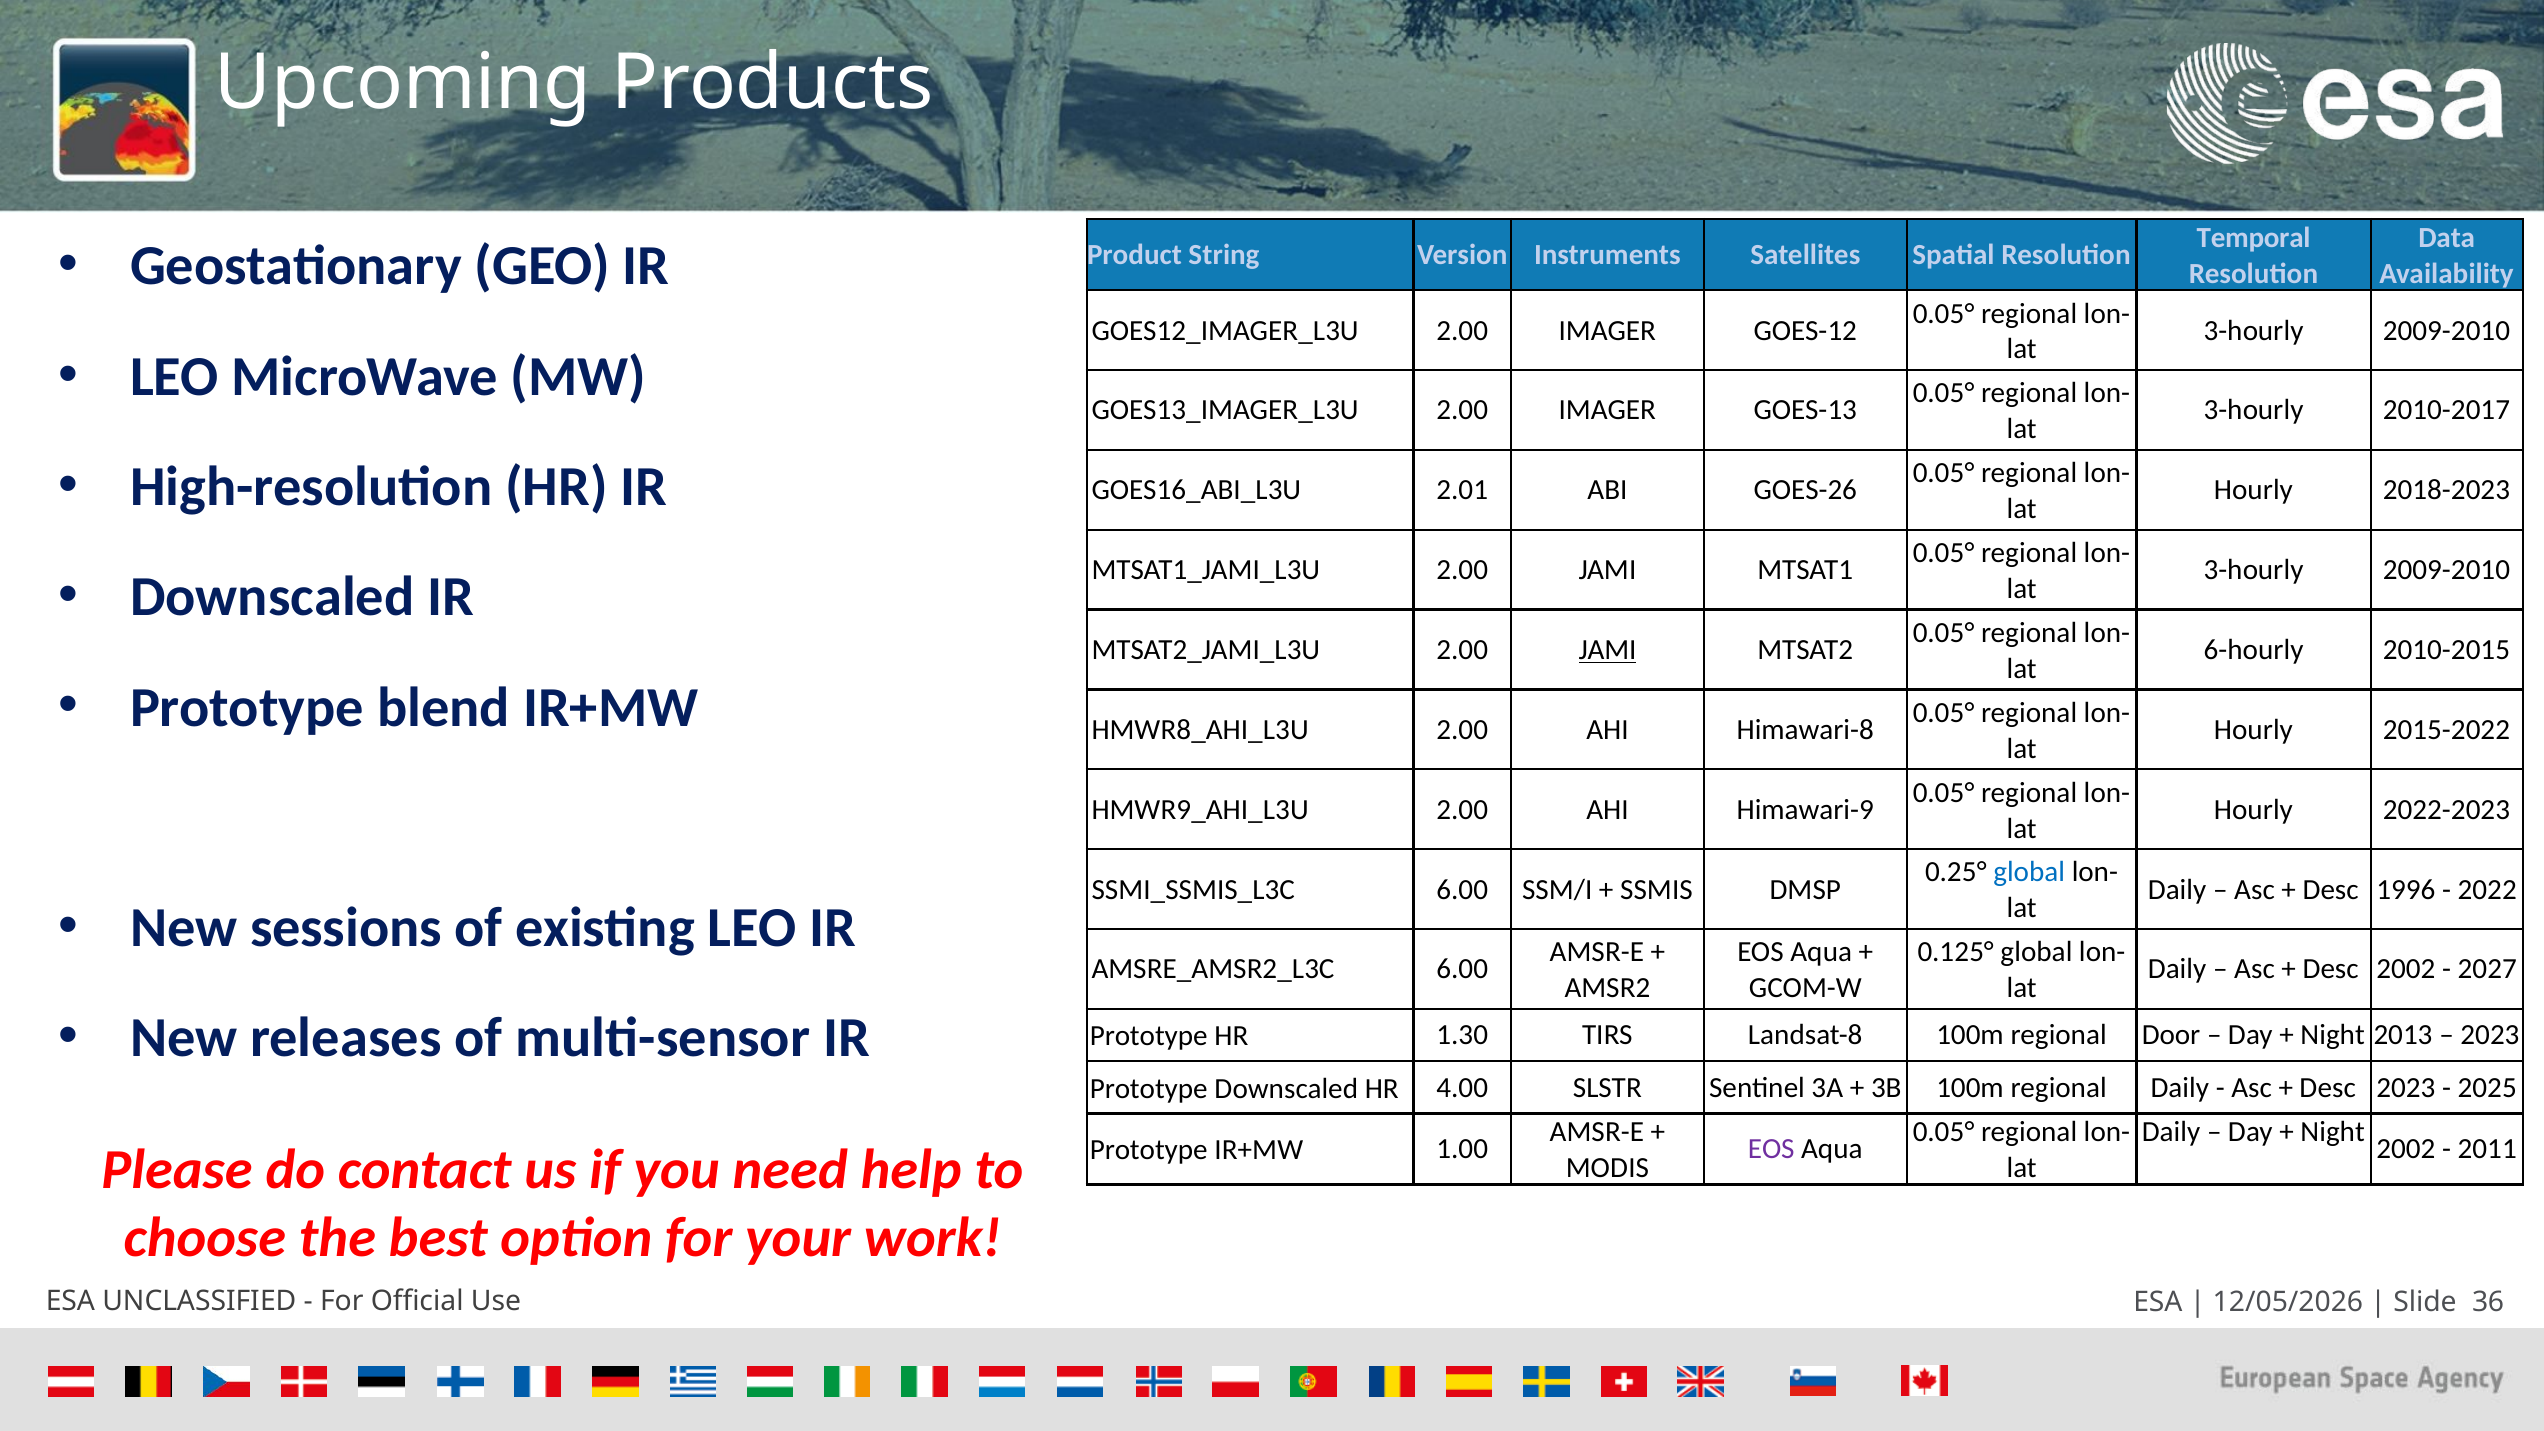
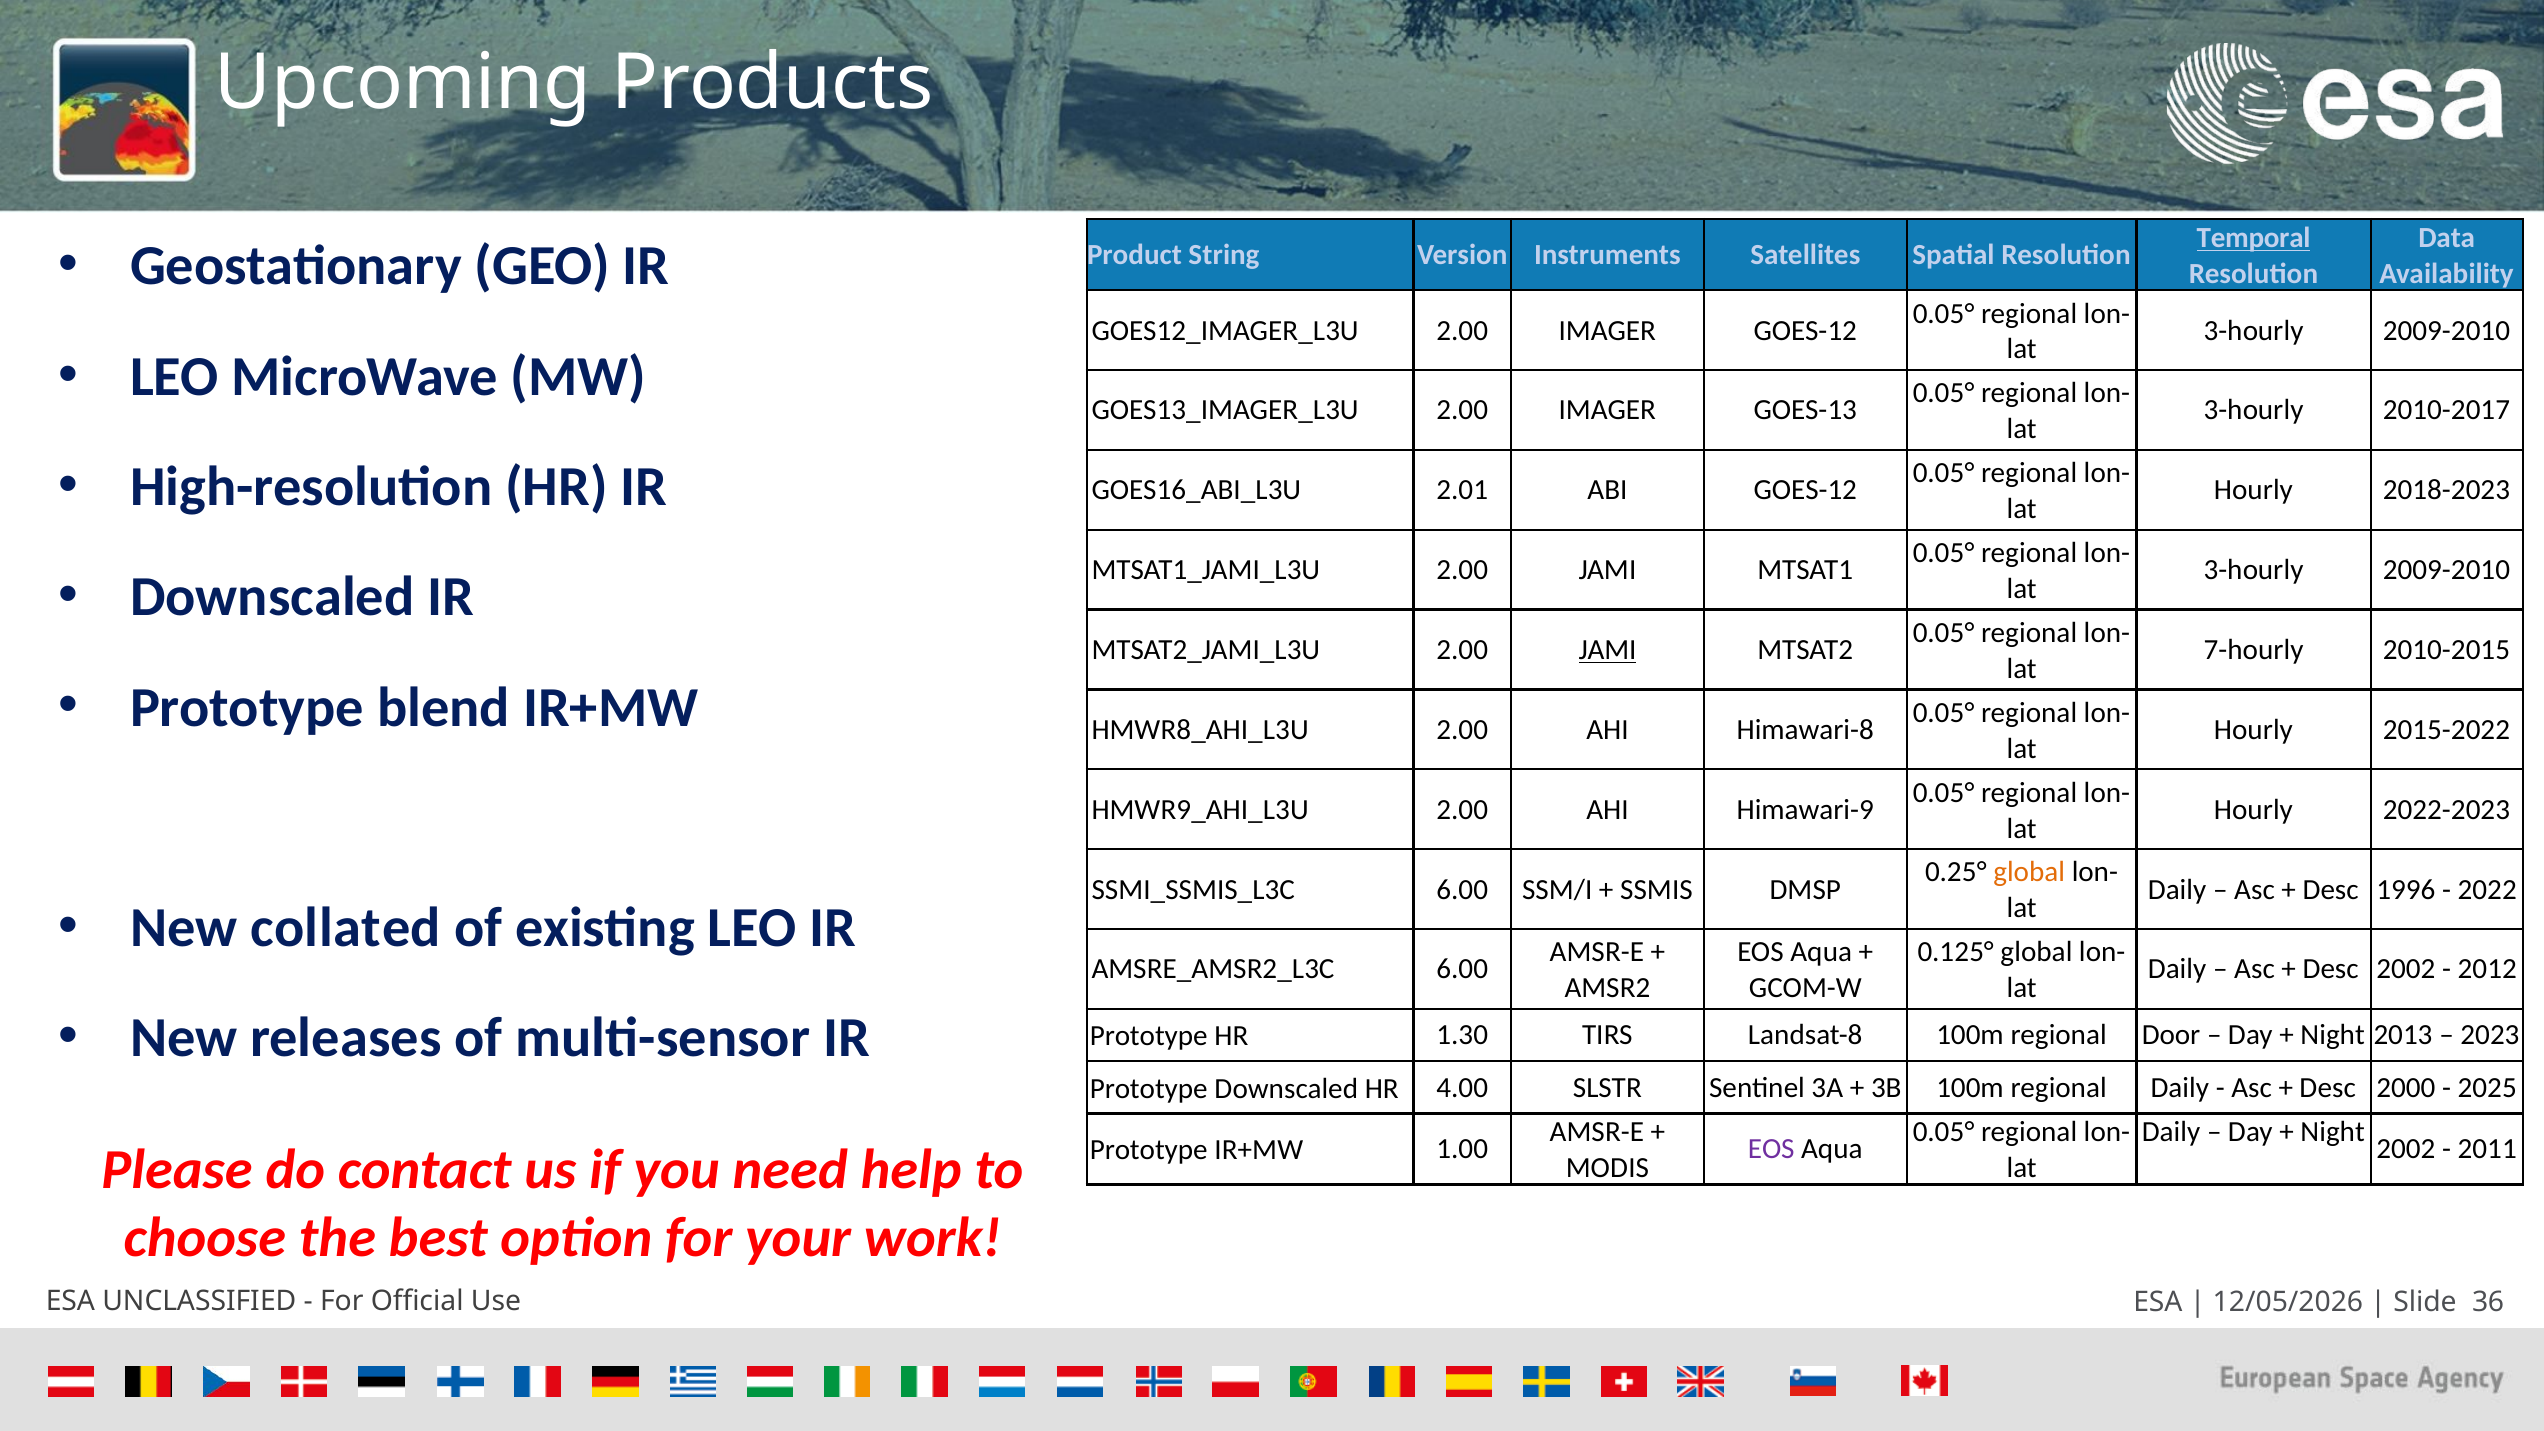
Temporal underline: none -> present
ABI GOES-26: GOES-26 -> GOES-12
6-hourly: 6-hourly -> 7-hourly
global at (2029, 872) colour: blue -> orange
sessions: sessions -> collated
2027: 2027 -> 2012
Desc 2023: 2023 -> 2000
